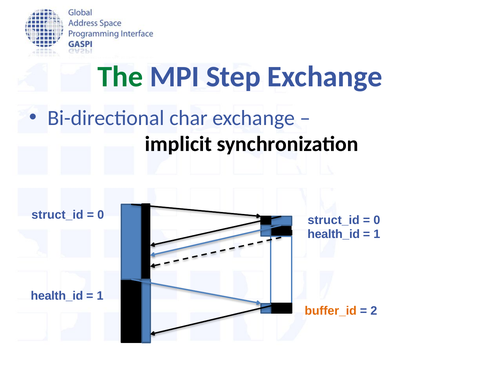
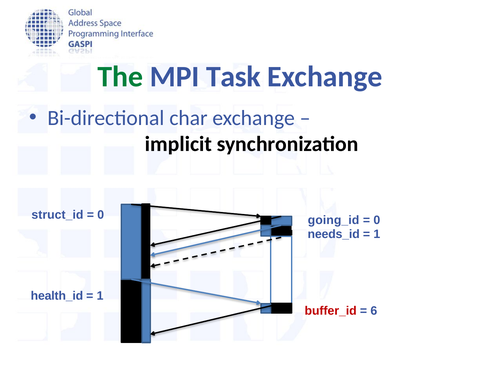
Step: Step -> Task
struct_id at (334, 220): struct_id -> going_id
health_id at (334, 234): health_id -> needs_id
buffer_id colour: orange -> red
2: 2 -> 6
